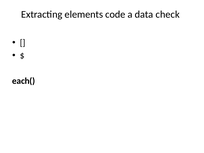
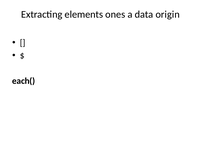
code: code -> ones
check: check -> origin
